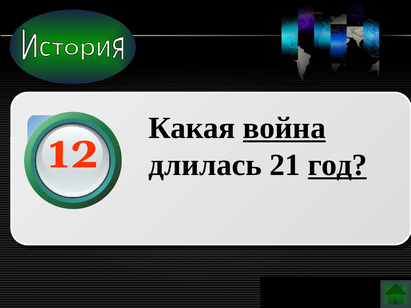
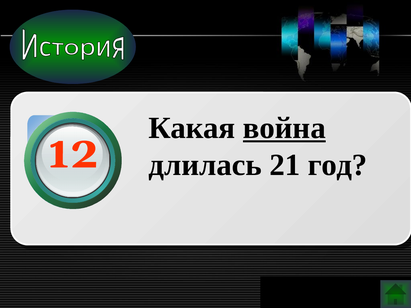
год underline: present -> none
